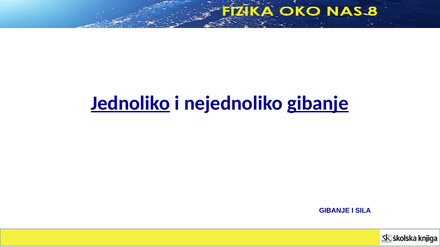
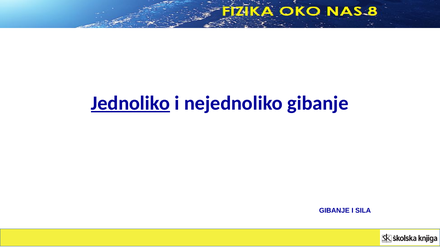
gibanje at (318, 103) underline: present -> none
